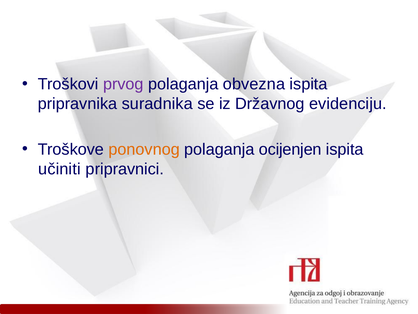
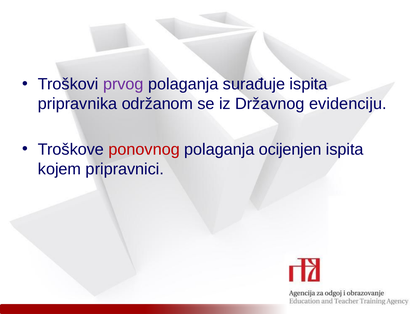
obvezna: obvezna -> surađuje
suradnika: suradnika -> održanom
ponovnog colour: orange -> red
učiniti: učiniti -> kojem
